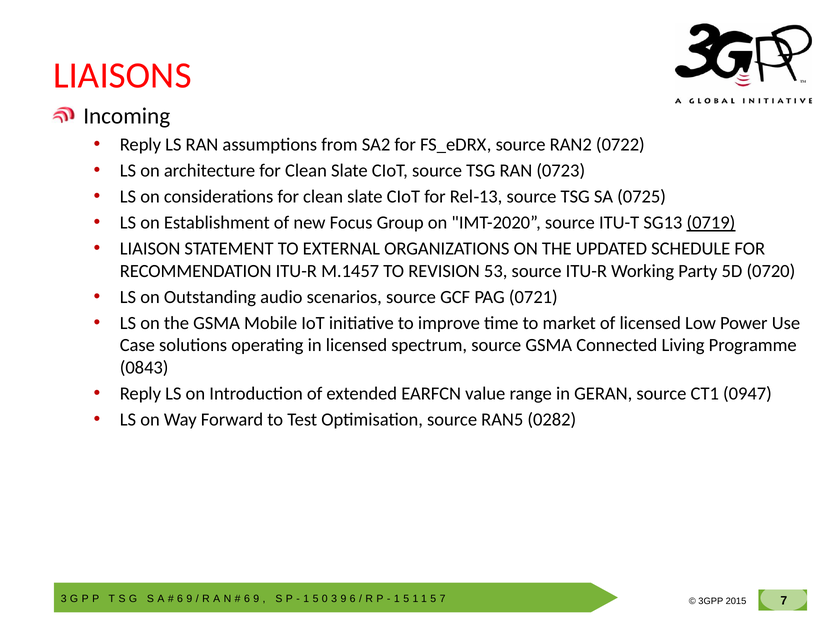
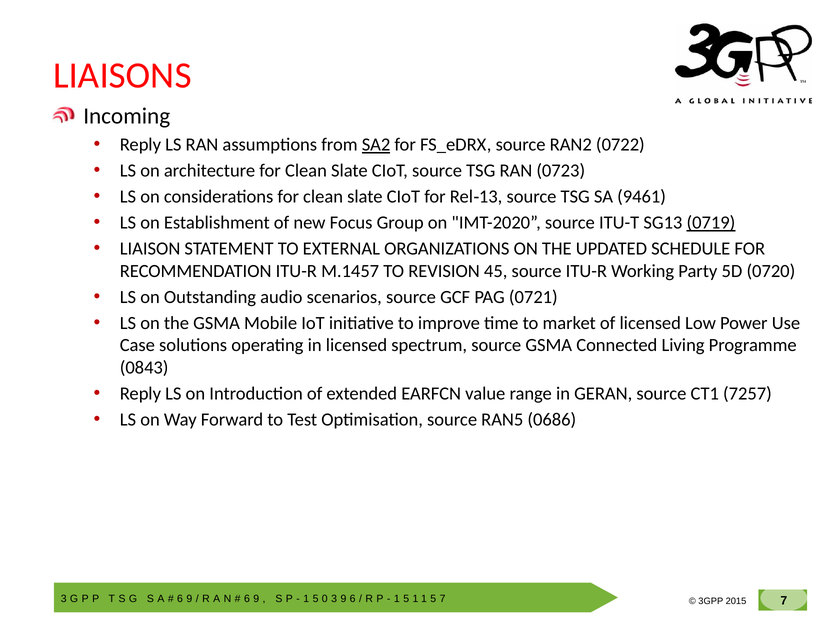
SA2 underline: none -> present
0725: 0725 -> 9461
53: 53 -> 45
0947: 0947 -> 7257
0282: 0282 -> 0686
